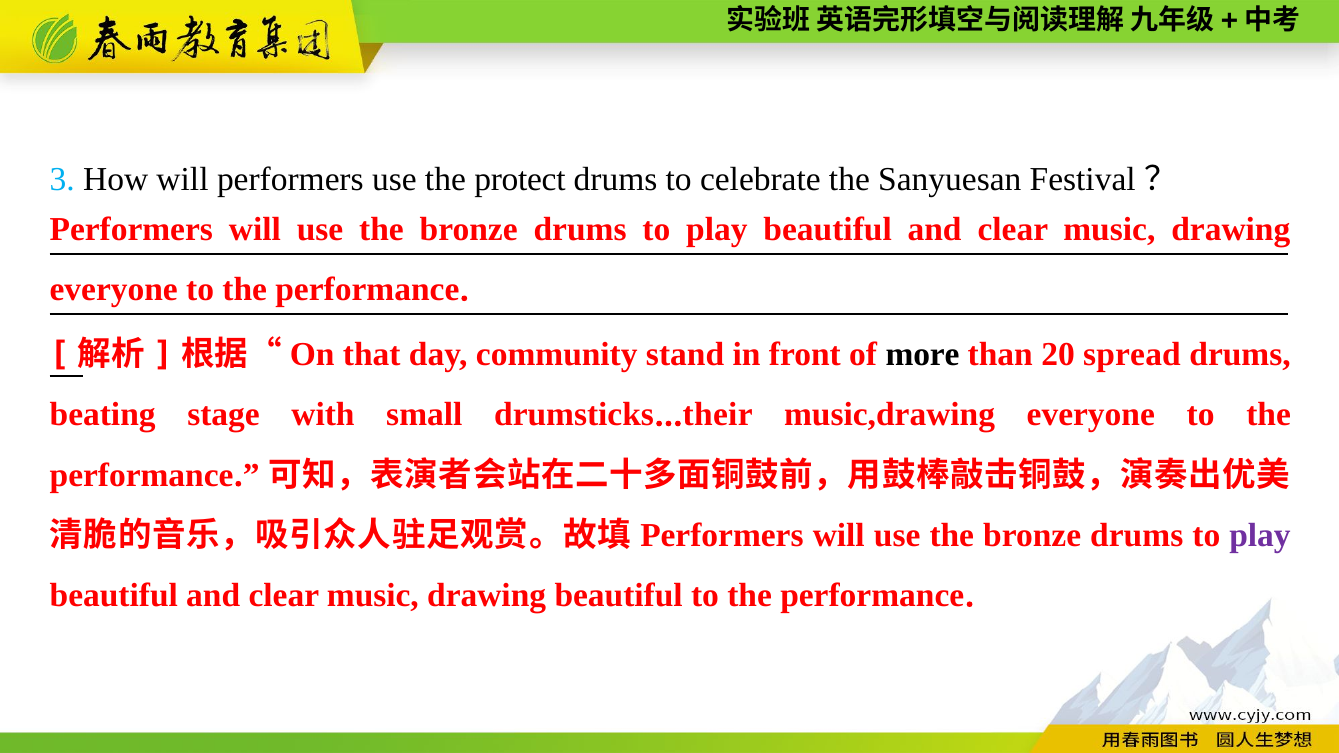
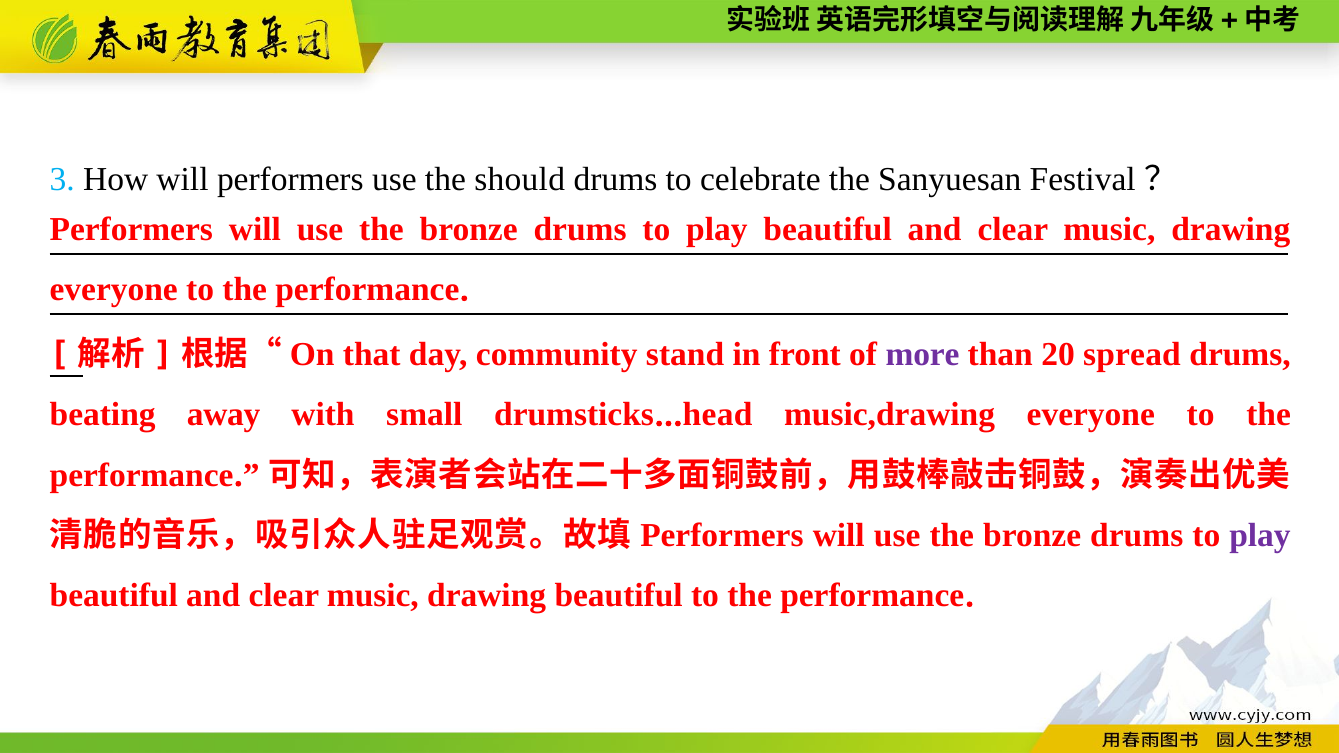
protect: protect -> should
more colour: black -> purple
stage: stage -> away
their: their -> head
